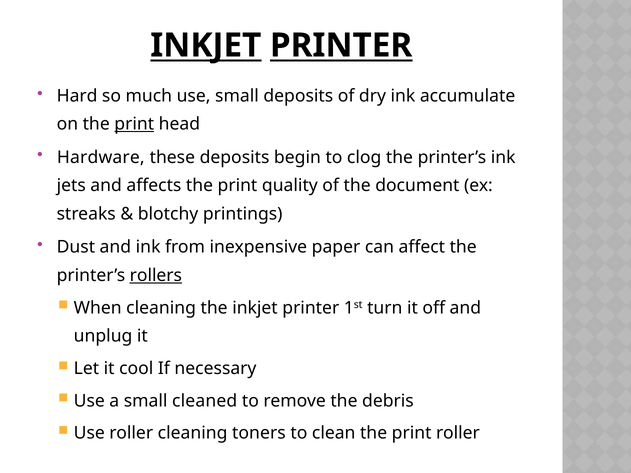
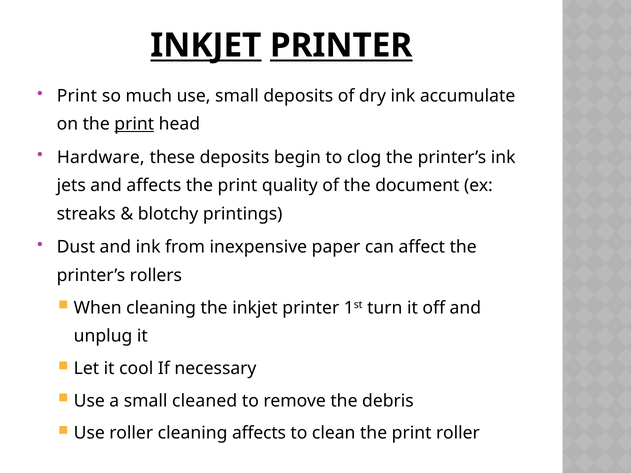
Hard at (77, 96): Hard -> Print
rollers underline: present -> none
cleaning toners: toners -> affects
